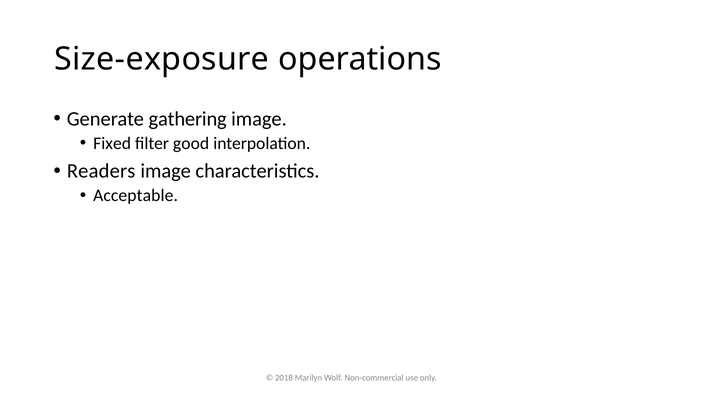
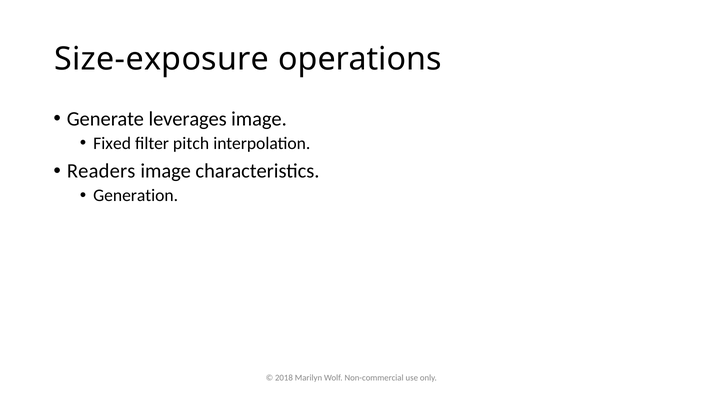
gathering: gathering -> leverages
good: good -> pitch
Acceptable: Acceptable -> Generation
